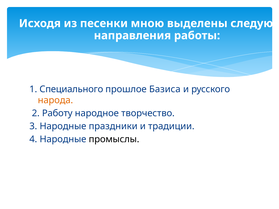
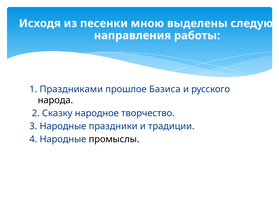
Специального: Специального -> Праздниками
народа colour: orange -> black
Работу: Работу -> Сказку
